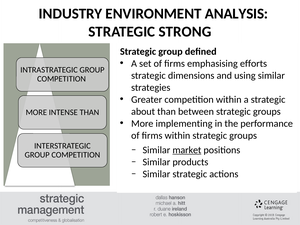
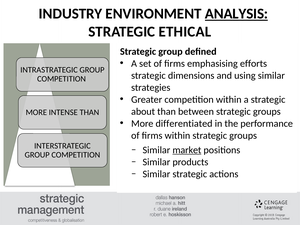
ANALYSIS underline: none -> present
STRONG: STRONG -> ETHICAL
implementing: implementing -> differentiated
